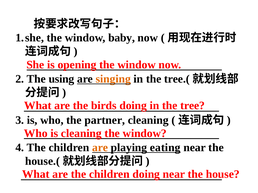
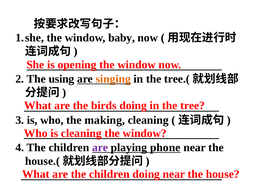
partner: partner -> making
are at (100, 148) colour: orange -> purple
eating: eating -> phone
